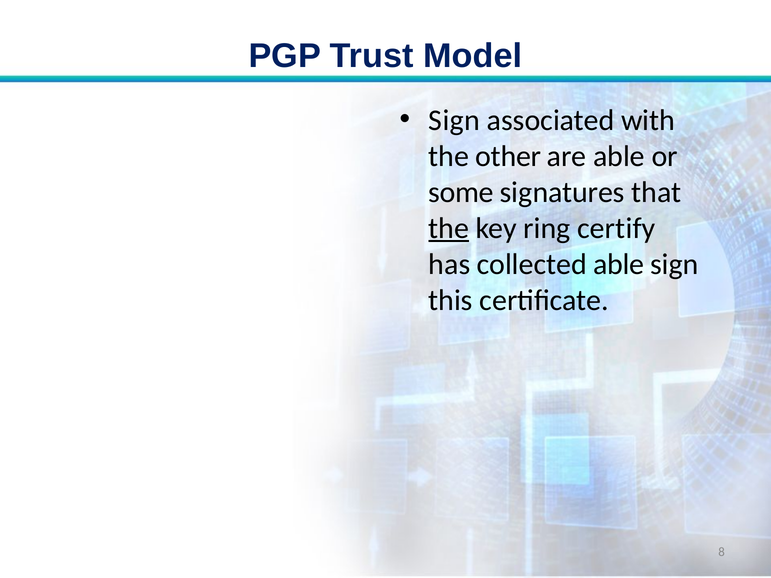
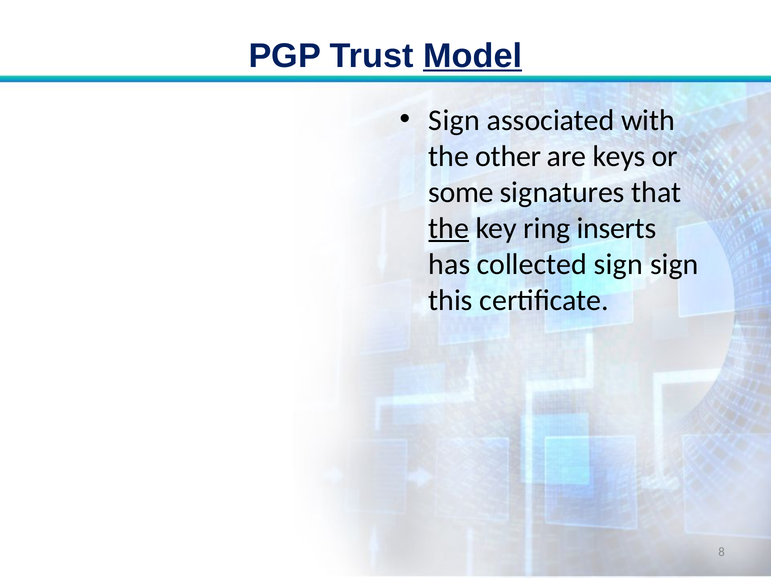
Model underline: none -> present
are able: able -> keys
certify: certify -> inserts
collected able: able -> sign
